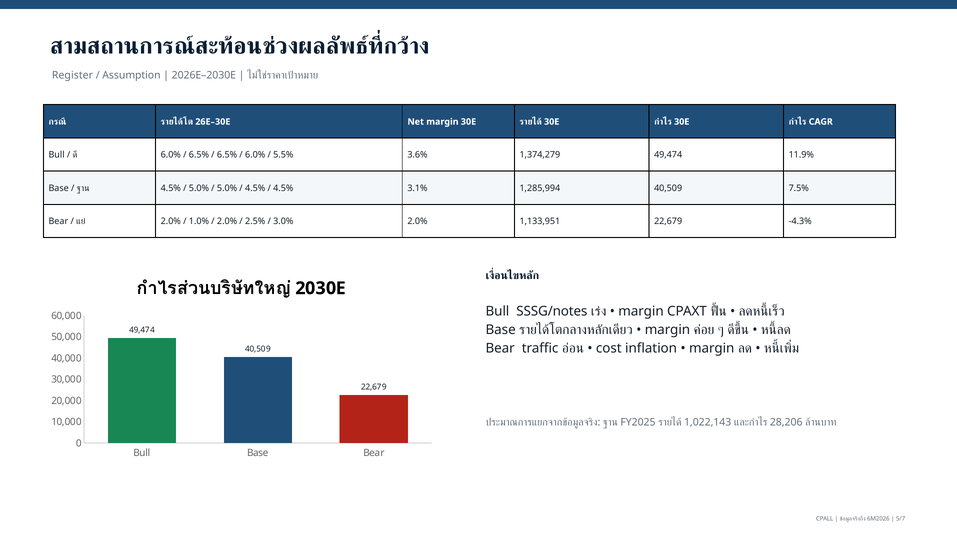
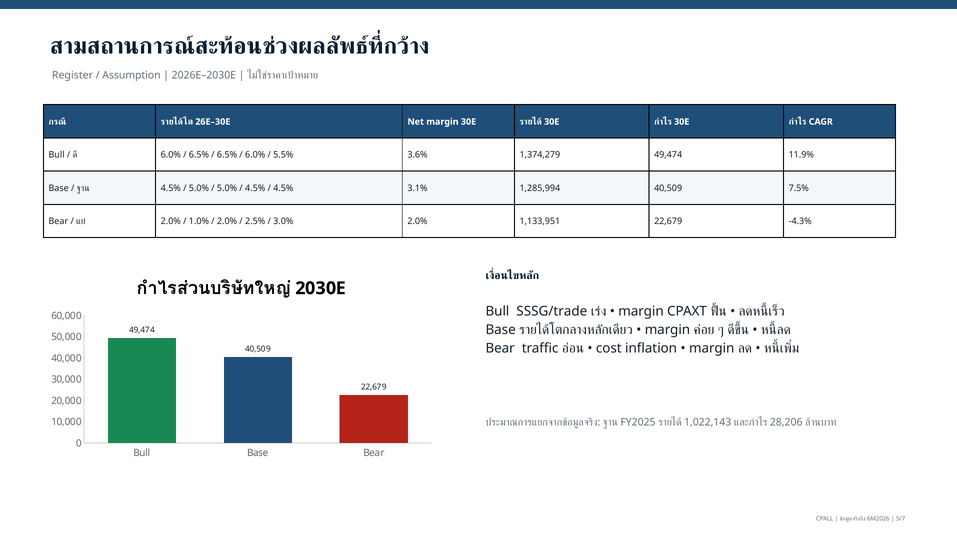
SSSG/notes: SSSG/notes -> SSSG/trade
